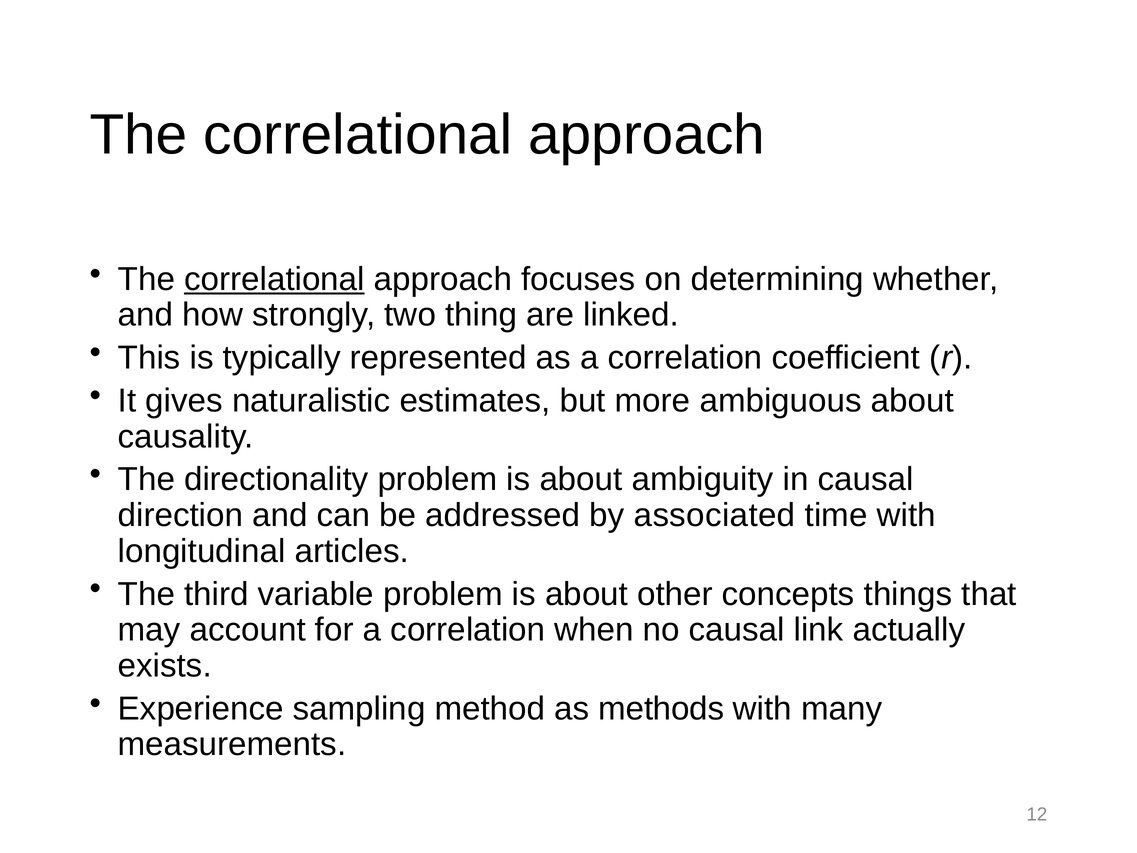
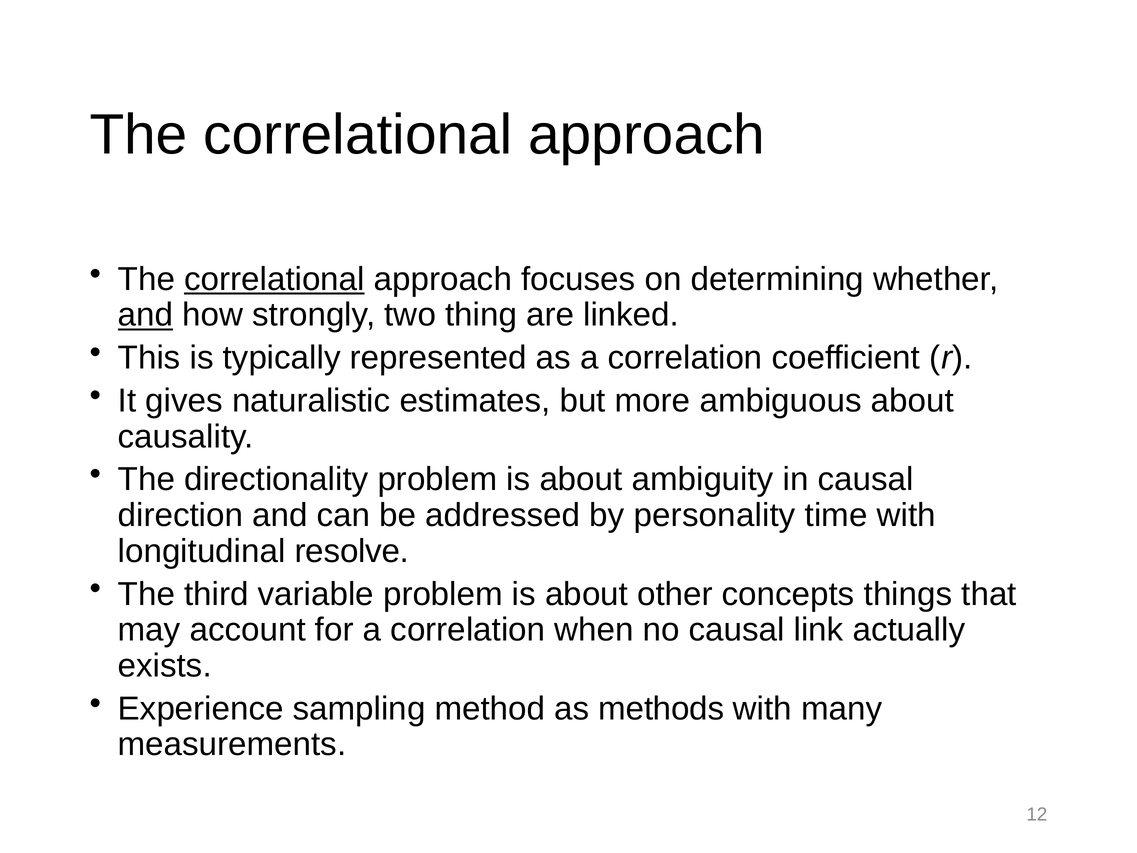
and at (146, 315) underline: none -> present
associated: associated -> personality
articles: articles -> resolve
